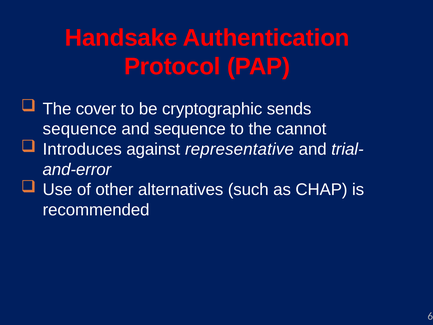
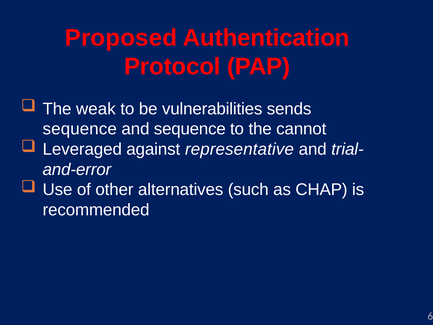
Handsake: Handsake -> Proposed
cover: cover -> weak
cryptographic: cryptographic -> vulnerabilities
Introduces: Introduces -> Leveraged
